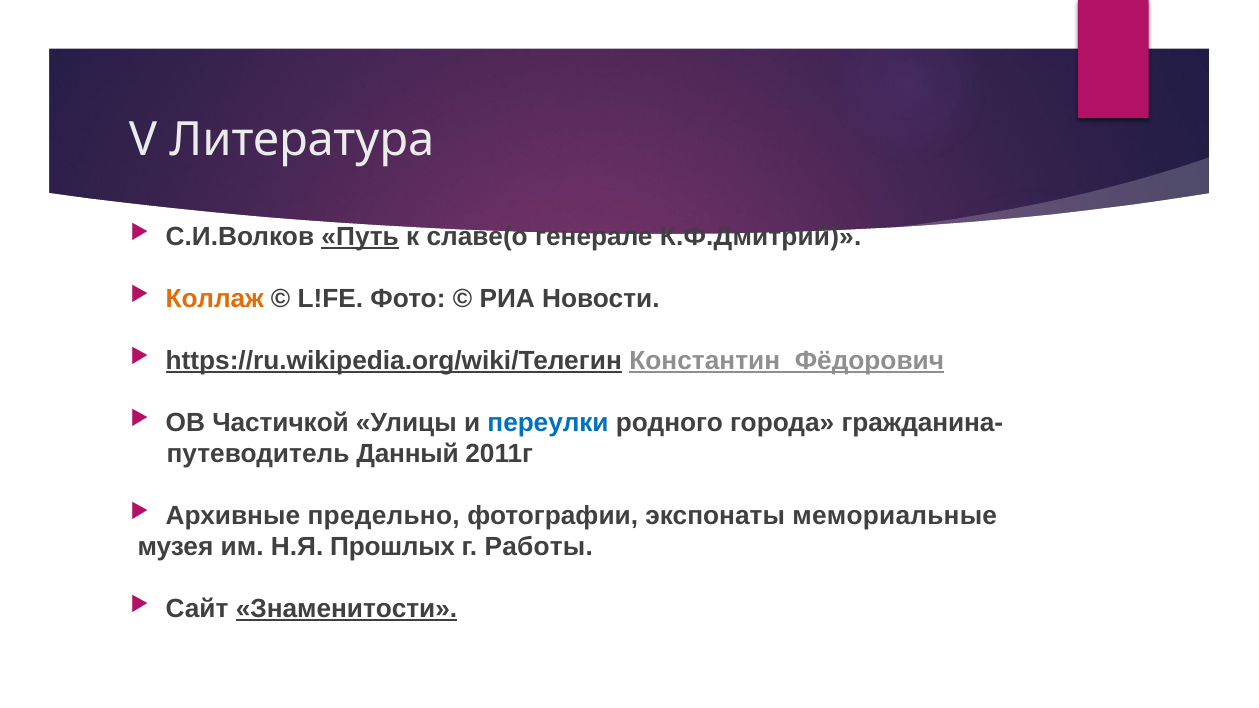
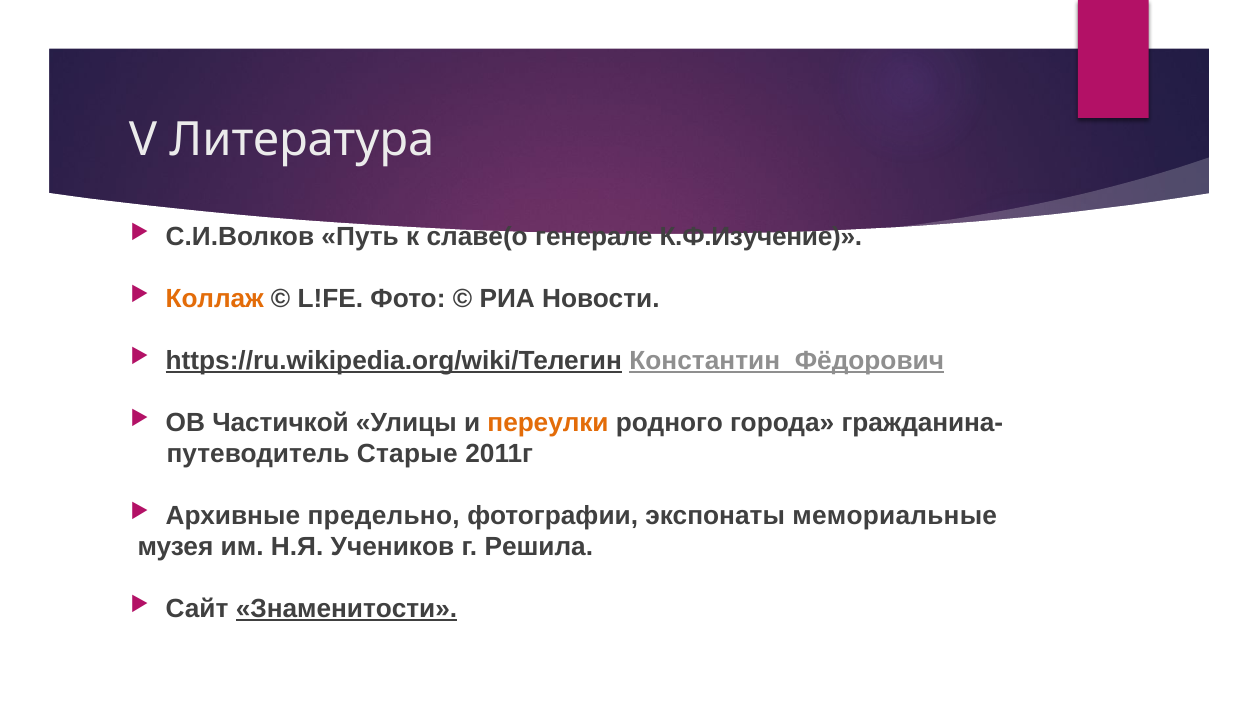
Путь underline: present -> none
К.Ф.Дмитрий: К.Ф.Дмитрий -> К.Ф.Изучение
переулки colour: blue -> orange
Данный: Данный -> Старые
Прошлых: Прошлых -> Учеников
Работы: Работы -> Решила
